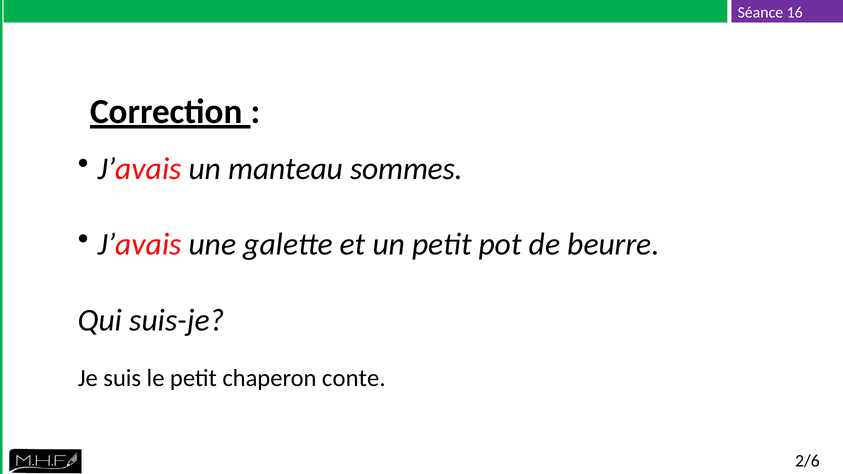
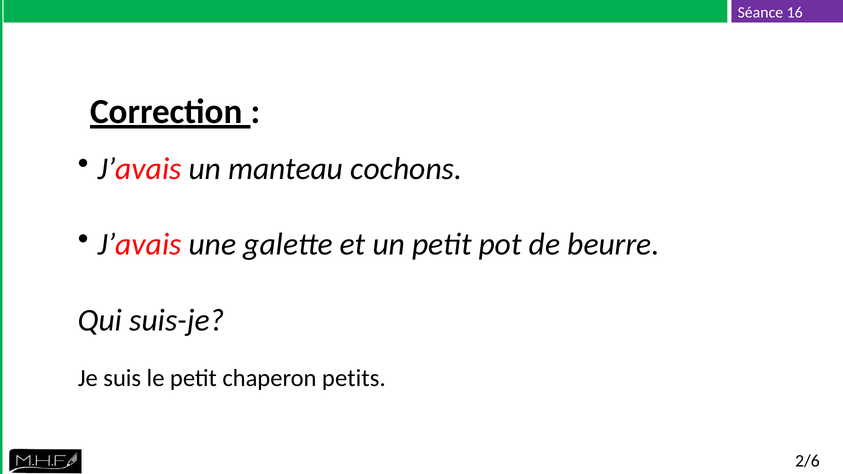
sommes: sommes -> cochons
conte: conte -> petits
